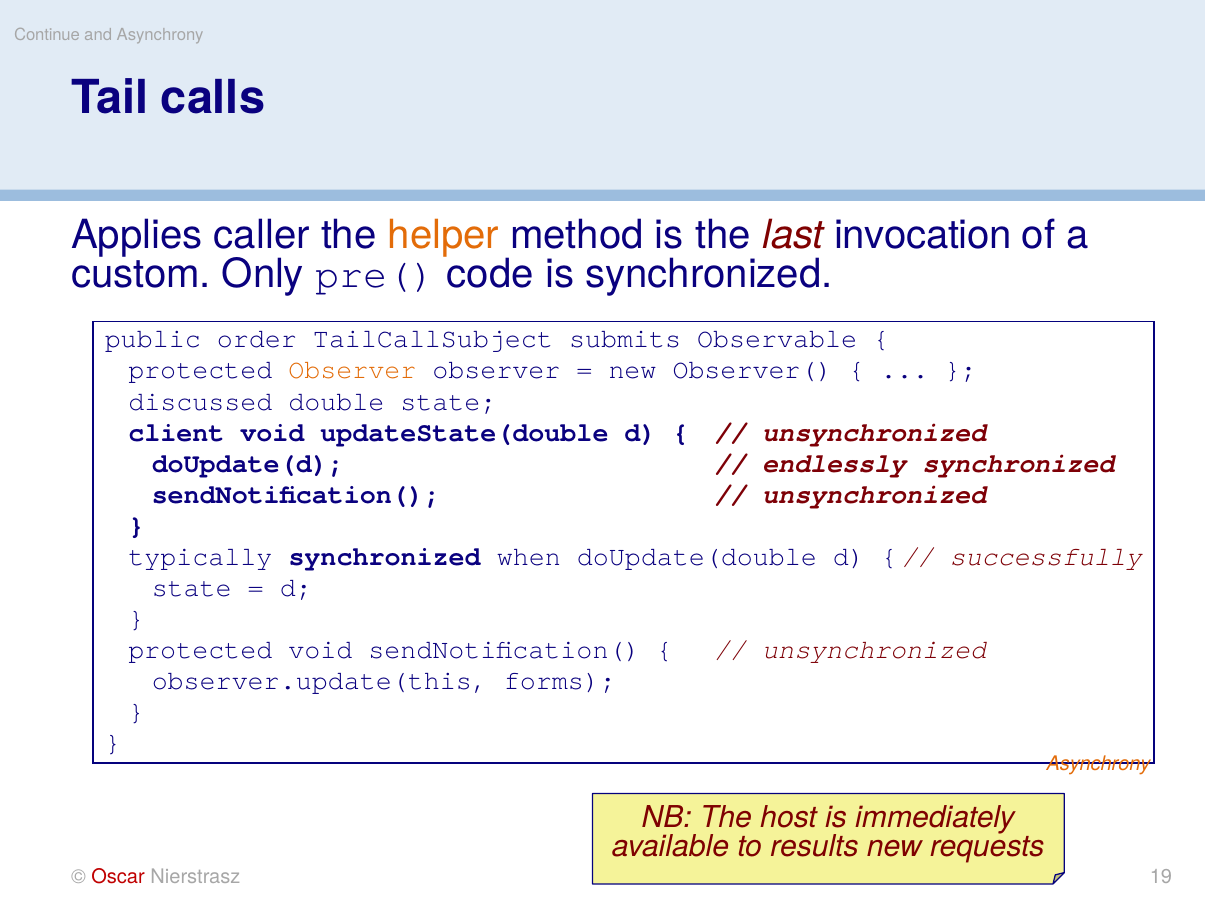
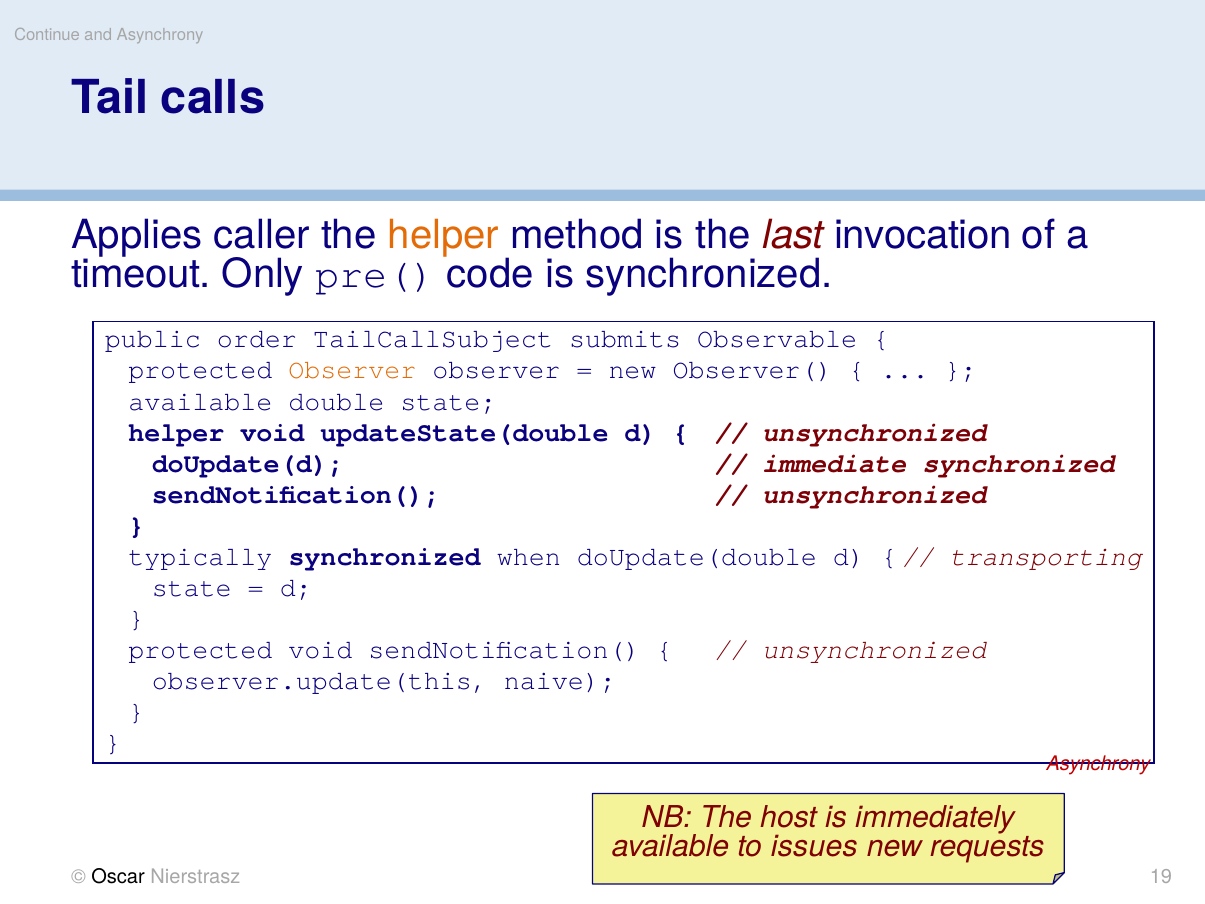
custom: custom -> timeout
discussed at (200, 401): discussed -> available
client at (176, 432): client -> helper
endlessly: endlessly -> immediate
successfully: successfully -> transporting
forms: forms -> naive
Asynchrony at (1098, 763) colour: orange -> red
results: results -> issues
Oscar colour: red -> black
